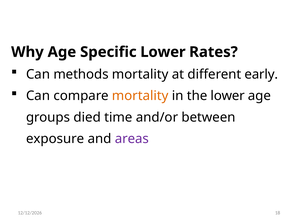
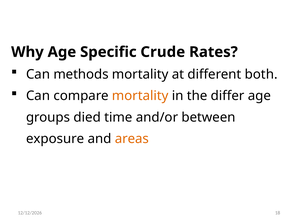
Specific Lower: Lower -> Crude
early: early -> both
the lower: lower -> differ
areas colour: purple -> orange
